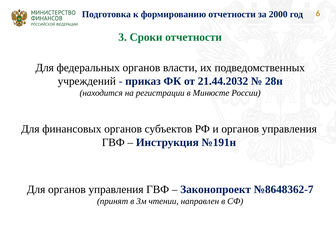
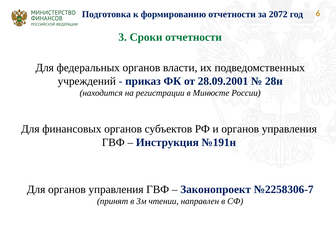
2000: 2000 -> 2072
21.44.2032: 21.44.2032 -> 28.09.2001
№8648362-7: №8648362-7 -> №2258306-7
